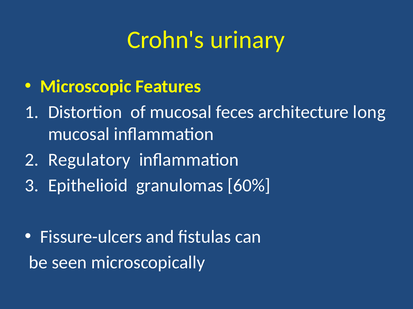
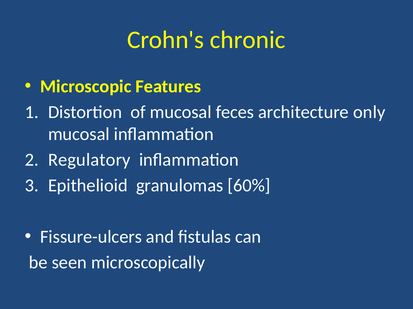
urinary: urinary -> chronic
long: long -> only
